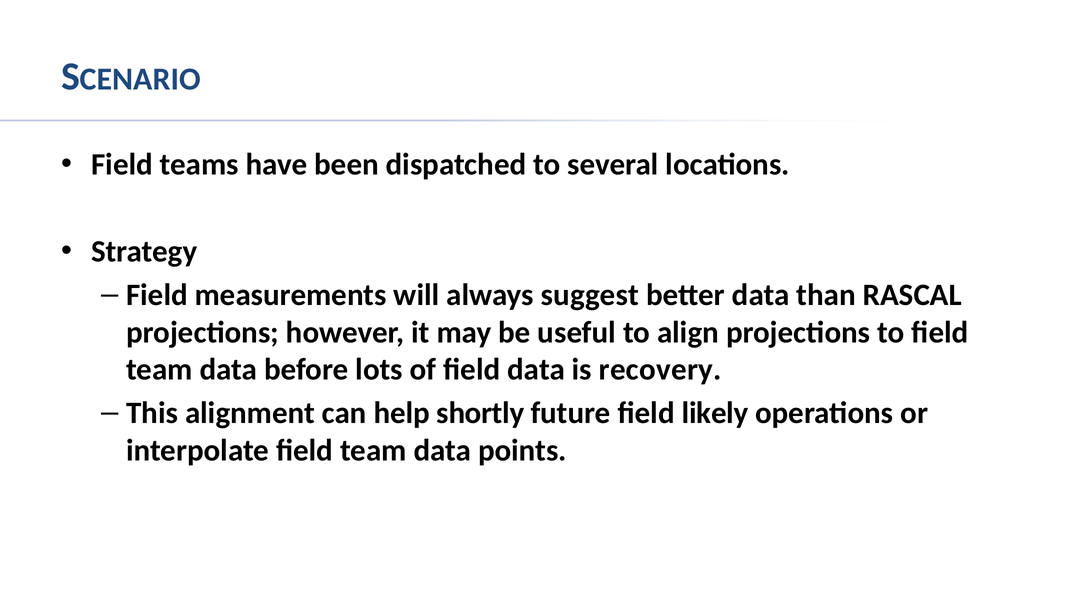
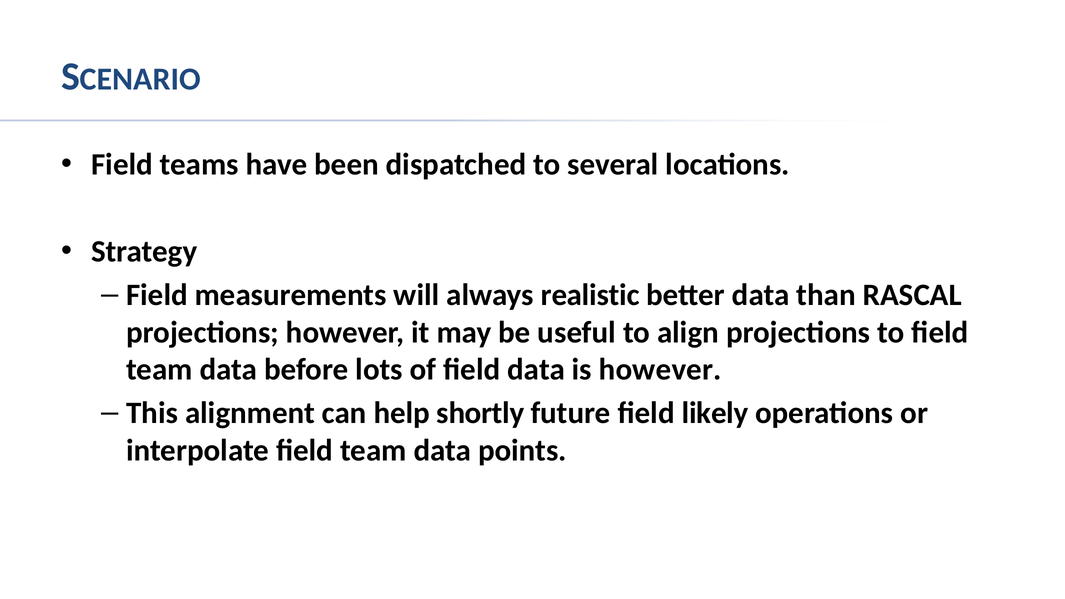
suggest: suggest -> realistic
is recovery: recovery -> however
